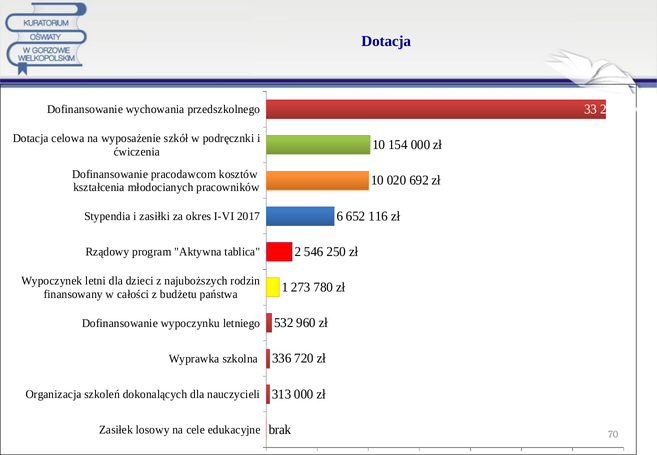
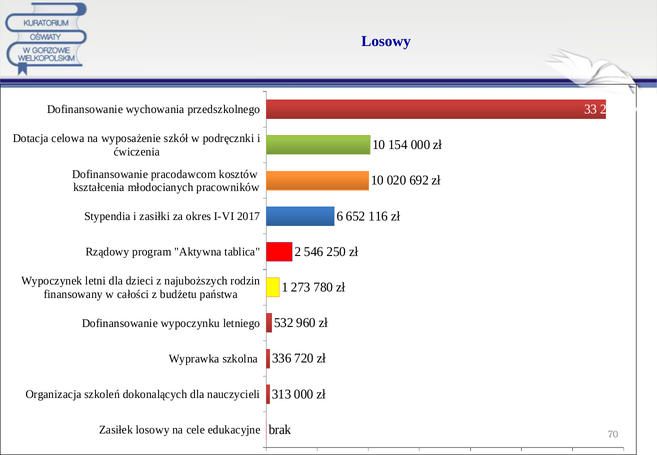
Dotacja at (386, 41): Dotacja -> Losowy
